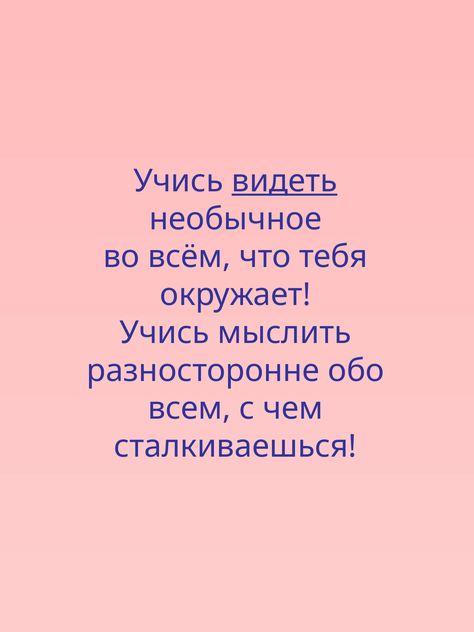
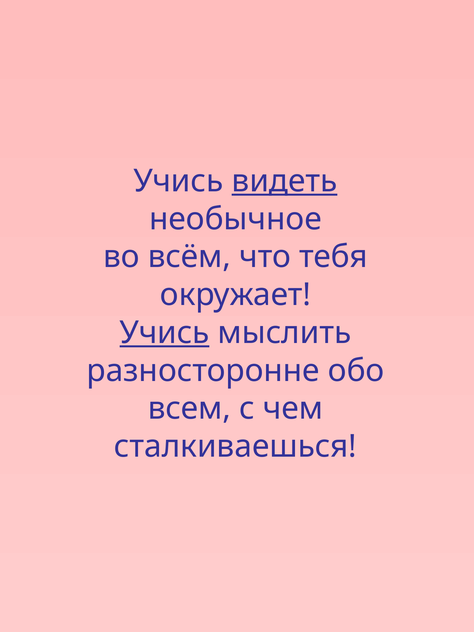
Учись at (164, 333) underline: none -> present
